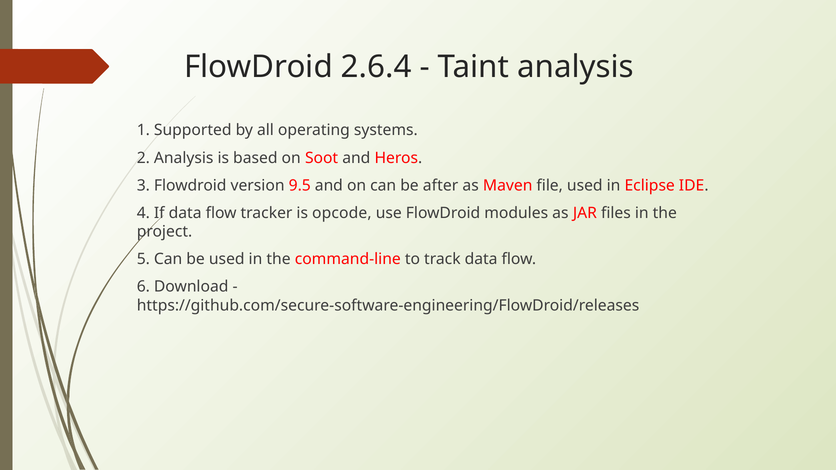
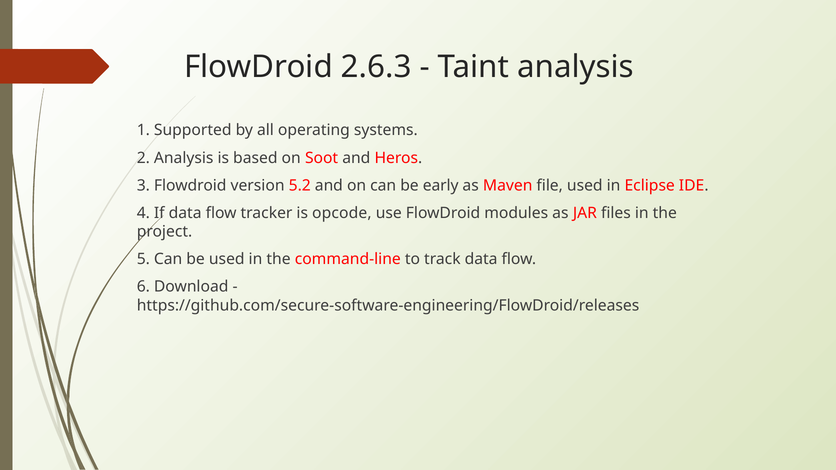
2.6.4: 2.6.4 -> 2.6.3
9.5: 9.5 -> 5.2
after: after -> early
